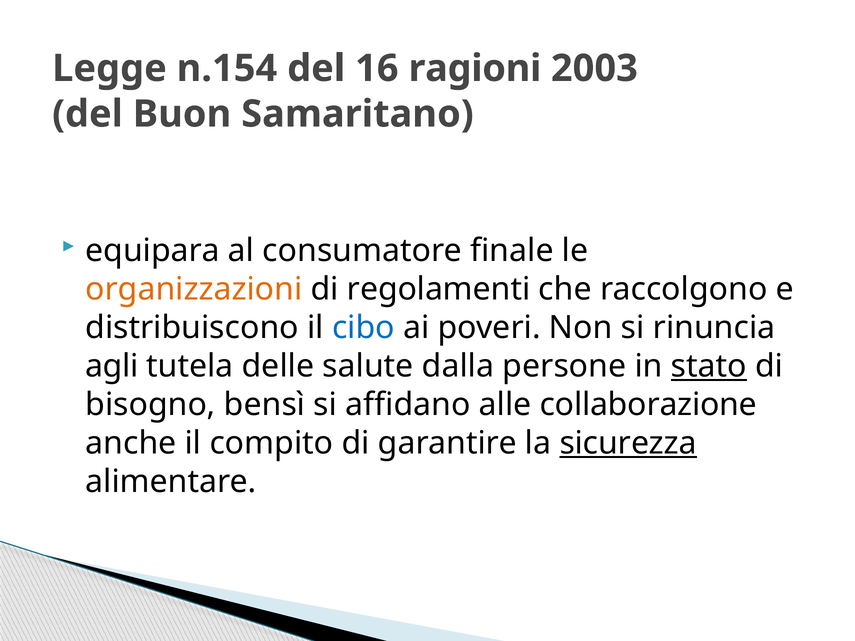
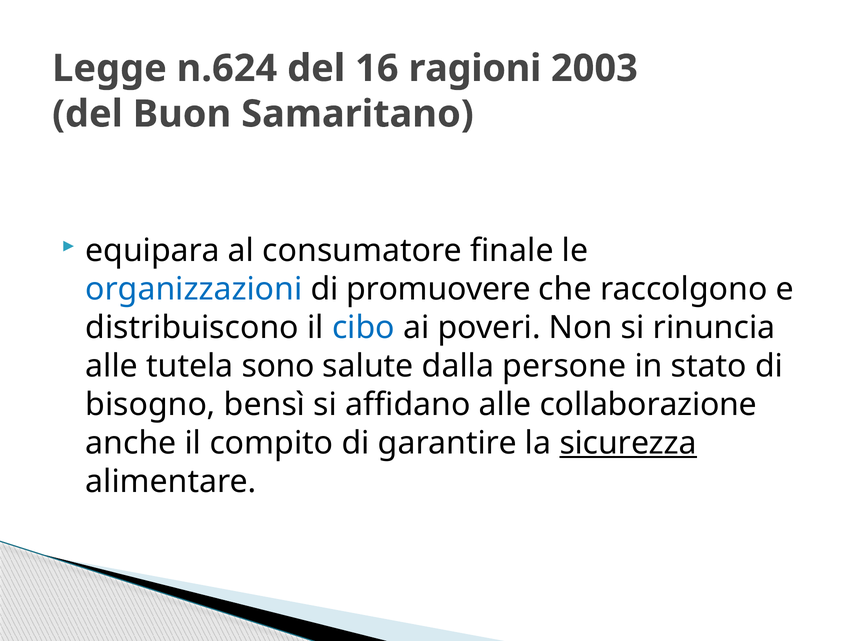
n.154: n.154 -> n.624
organizzazioni colour: orange -> blue
regolamenti: regolamenti -> promuovere
agli at (112, 366): agli -> alle
delle: delle -> sono
stato underline: present -> none
